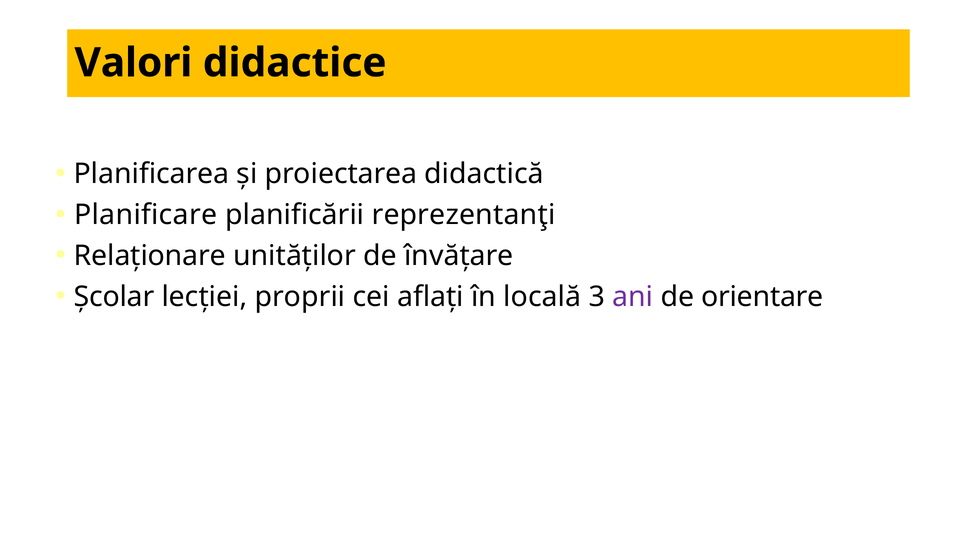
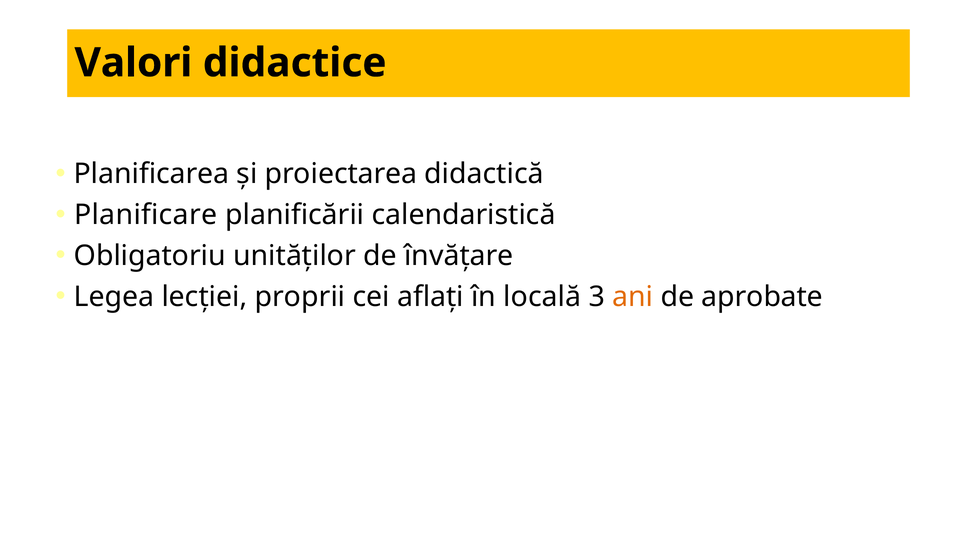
reprezentanţi: reprezentanţi -> calendaristică
Relaționare: Relaționare -> Obligatoriu
Școlar: Școlar -> Legea
ani colour: purple -> orange
orientare: orientare -> aprobate
